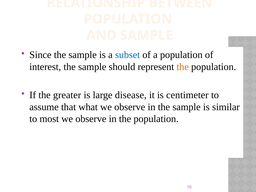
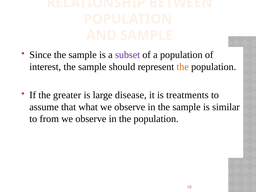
subset colour: blue -> purple
centimeter: centimeter -> treatments
most: most -> from
